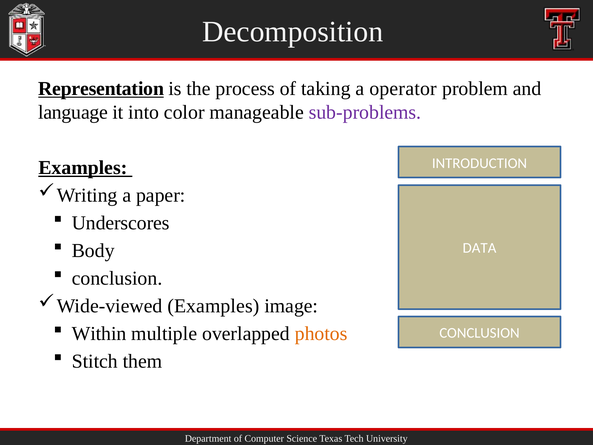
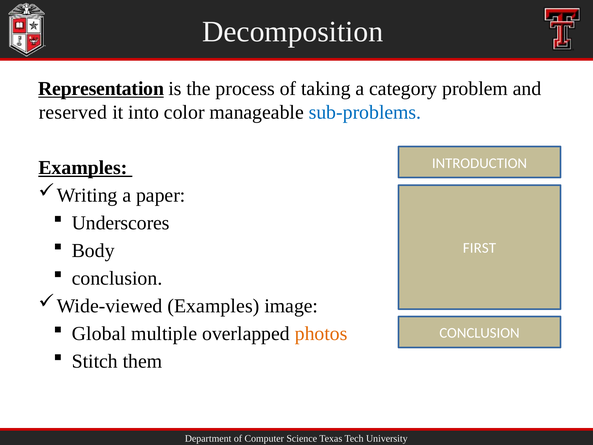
operator: operator -> category
language: language -> reserved
sub-problems colour: purple -> blue
DATA: DATA -> FIRST
Within: Within -> Global
